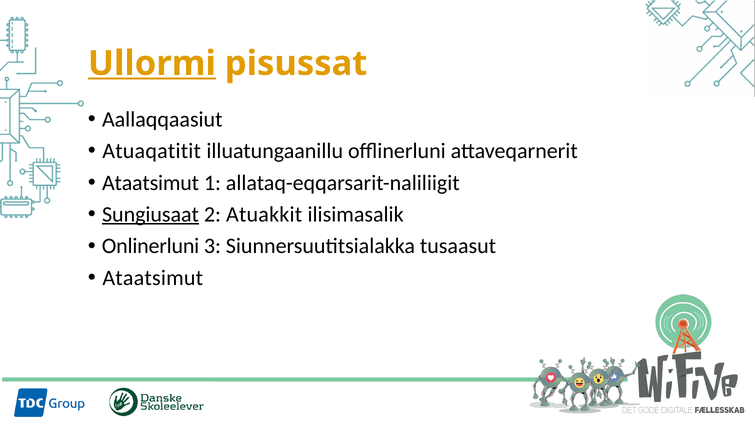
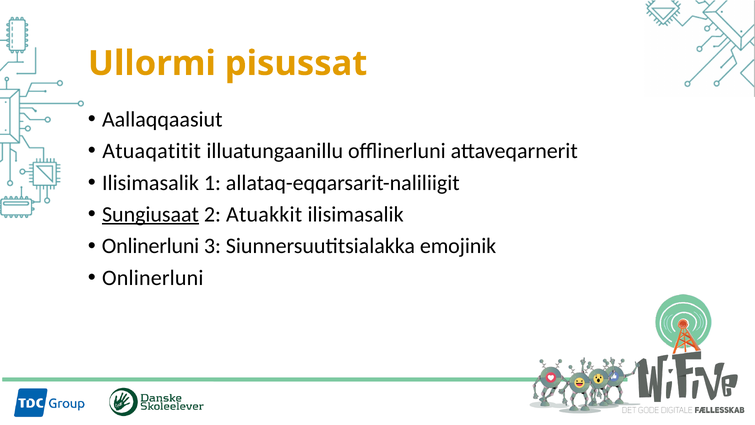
Ullormi underline: present -> none
Ataatsimut at (151, 183): Ataatsimut -> Ilisimasalik
tusaasut: tusaasut -> emojinik
Ataatsimut at (153, 278): Ataatsimut -> Onlinerluni
